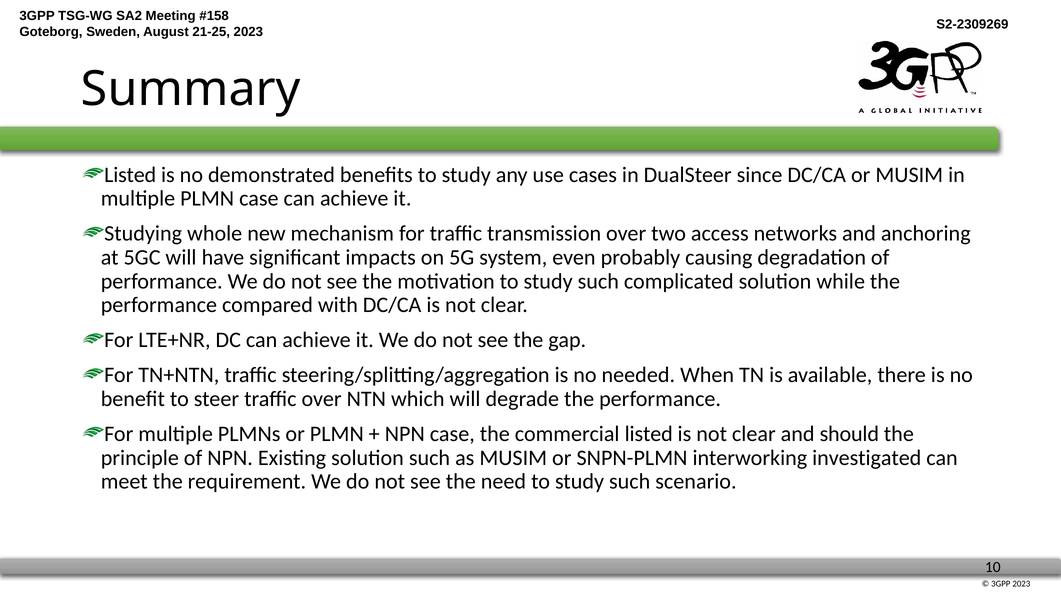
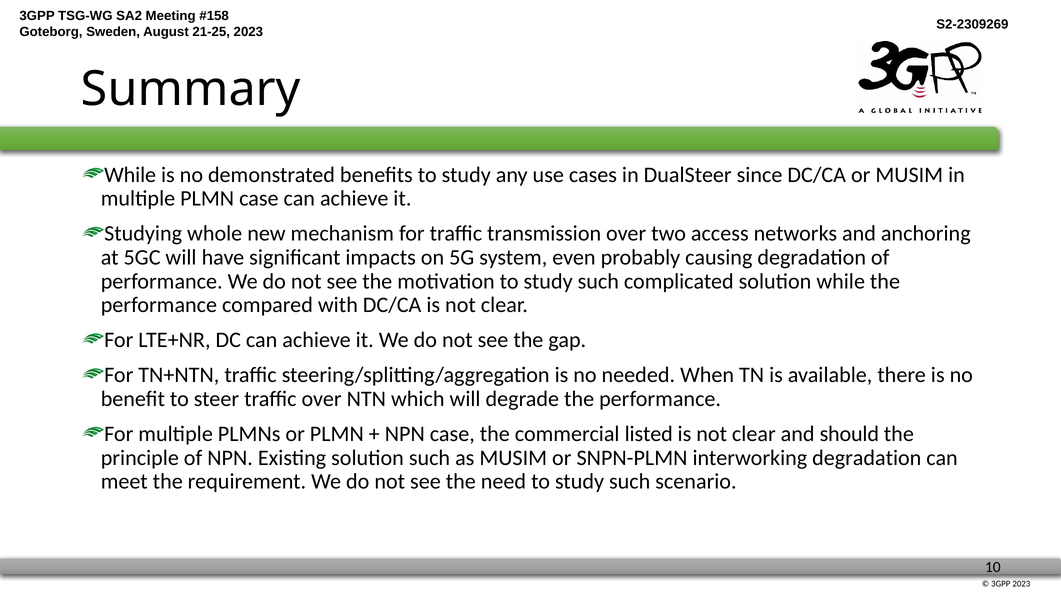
Listed at (130, 175): Listed -> While
interworking investigated: investigated -> degradation
